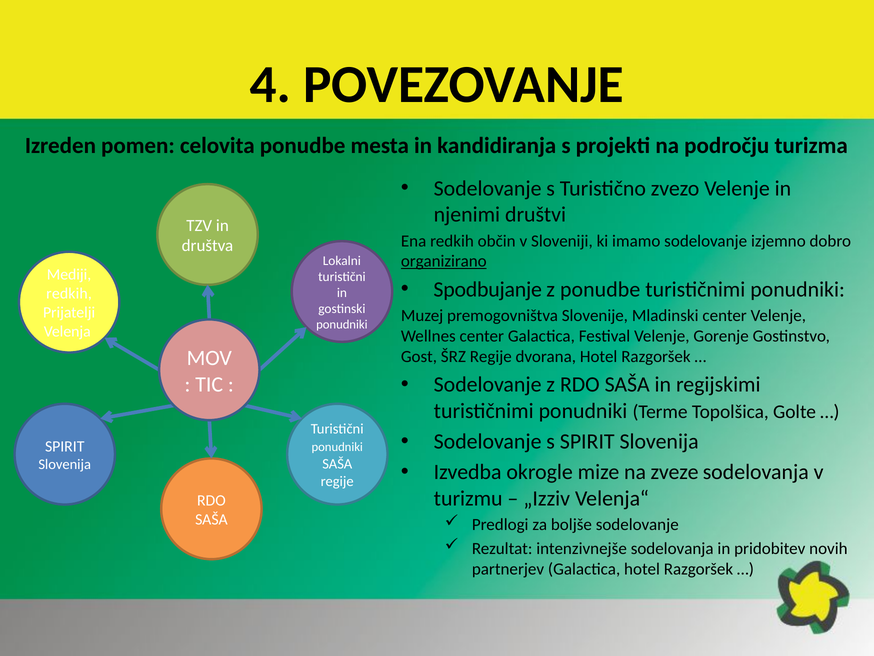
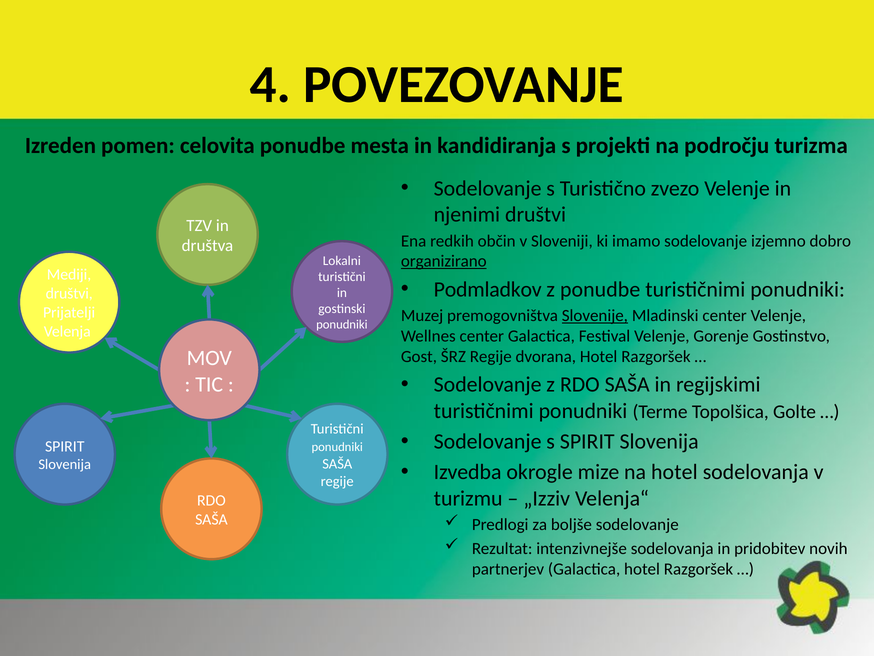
Spodbujanje: Spodbujanje -> Podmladkov
redkih at (69, 293): redkih -> društvi
Slovenije underline: none -> present
na zveze: zveze -> hotel
